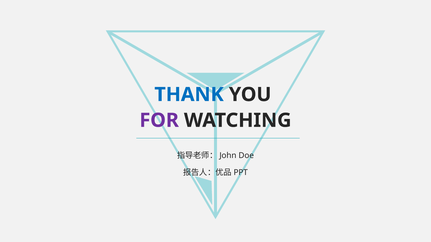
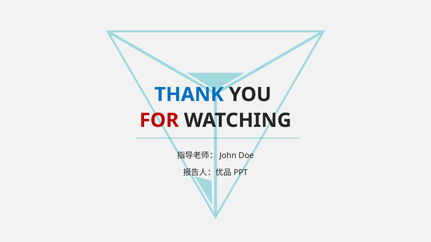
FOR colour: purple -> red
